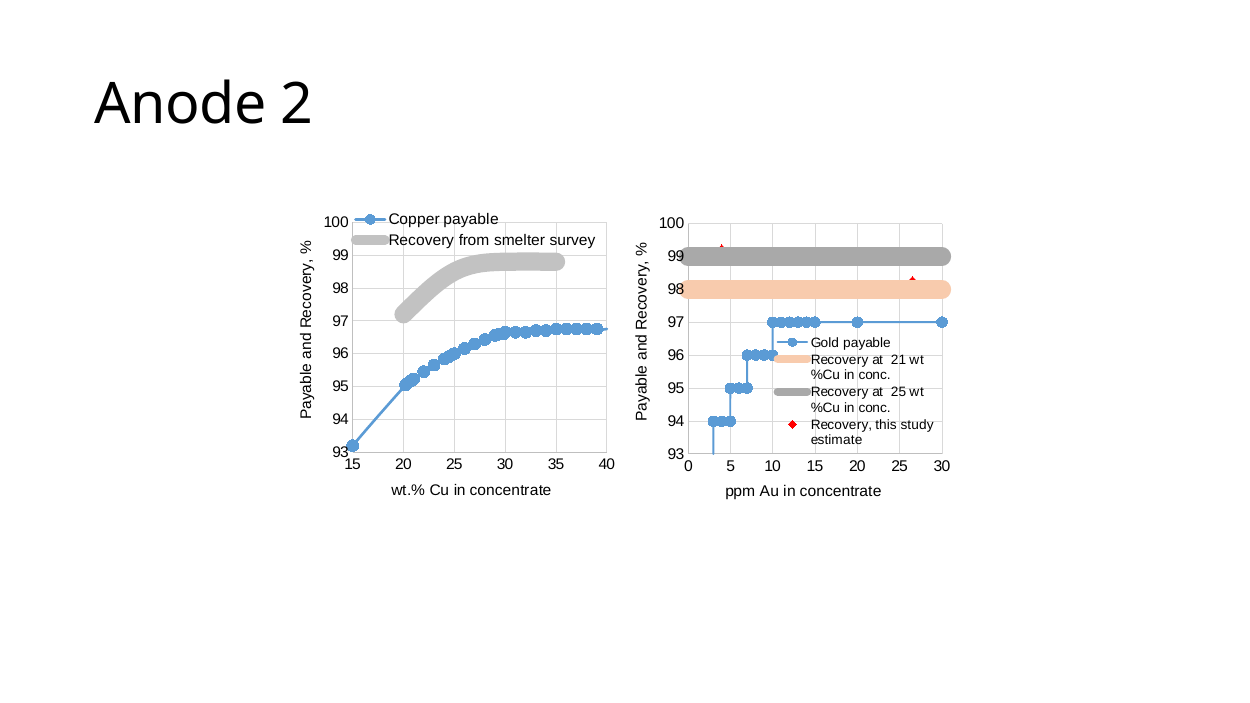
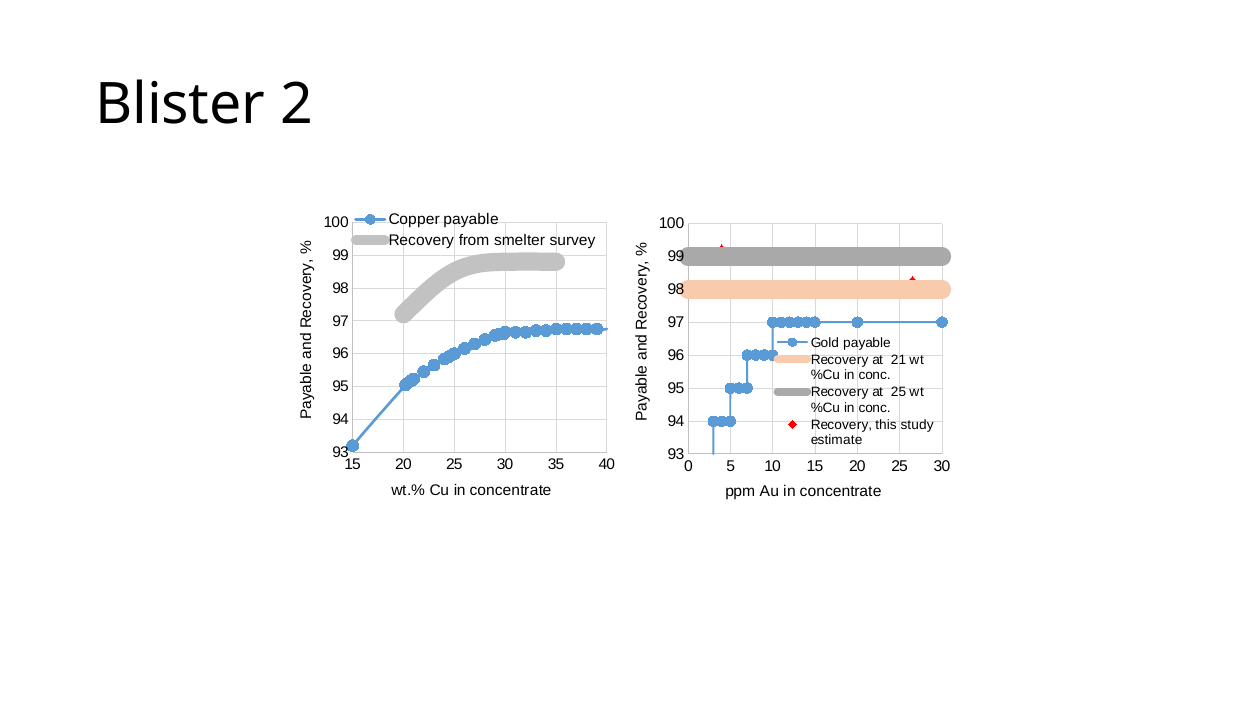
Anode: Anode -> Blister
